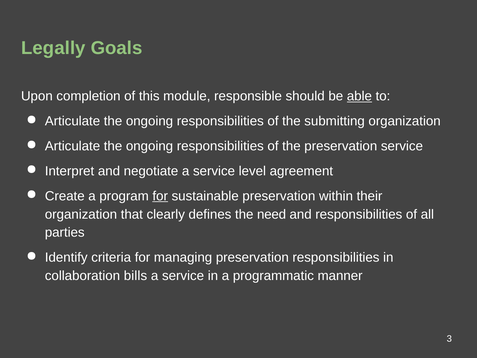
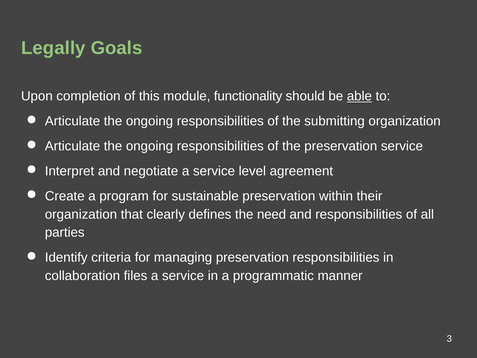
responsible: responsible -> functionality
for at (160, 196) underline: present -> none
bills: bills -> files
